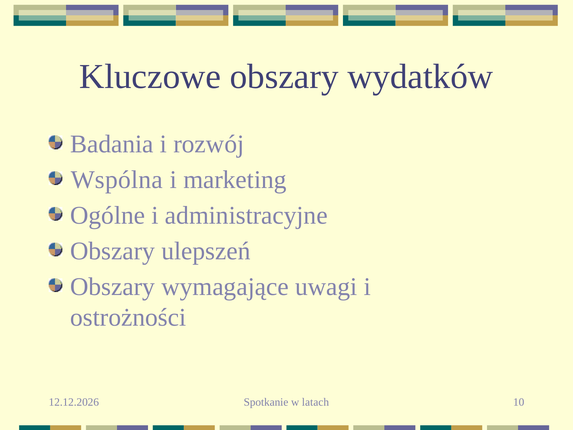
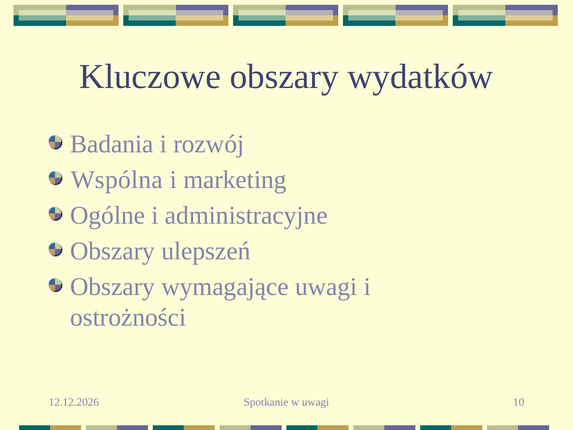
w latach: latach -> uwagi
